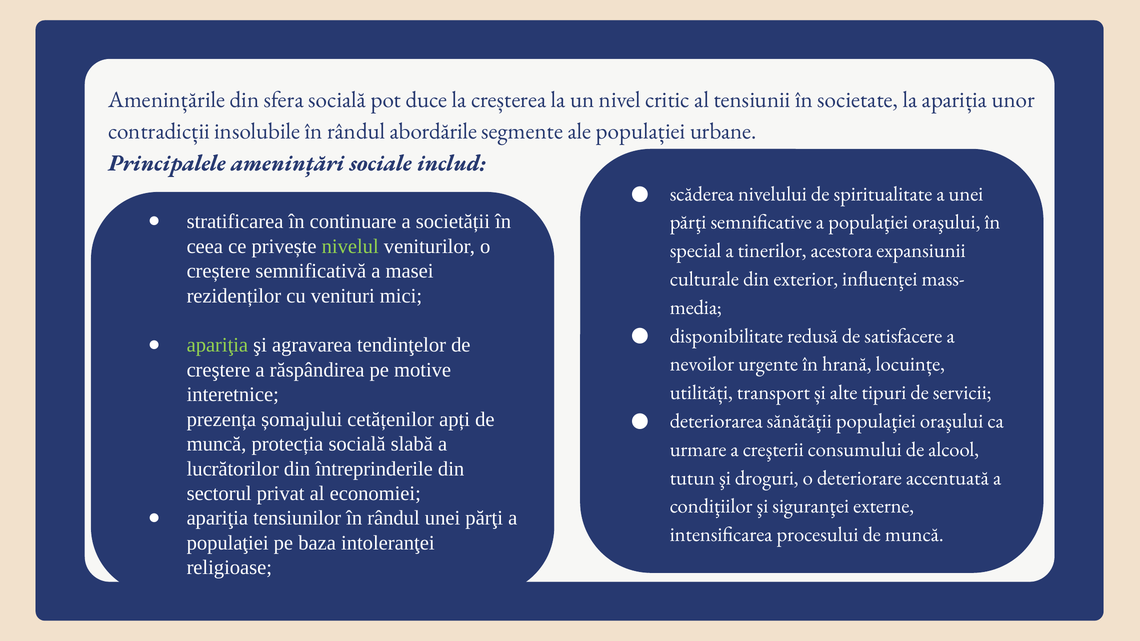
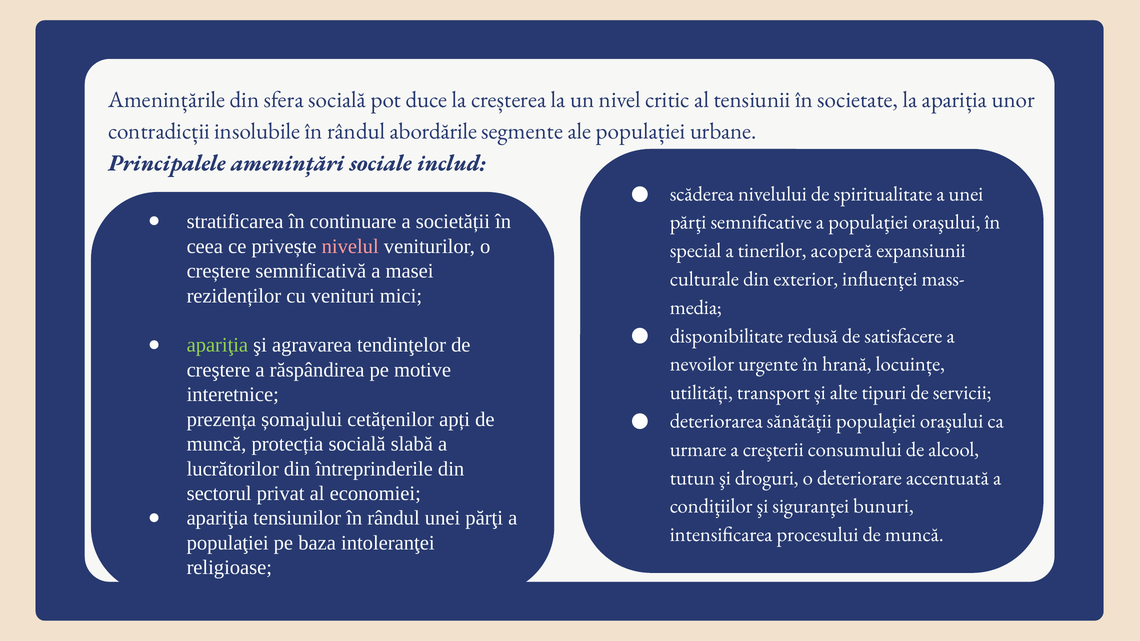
nivelul colour: light green -> pink
acestora: acestora -> acoperă
externe: externe -> bunuri
